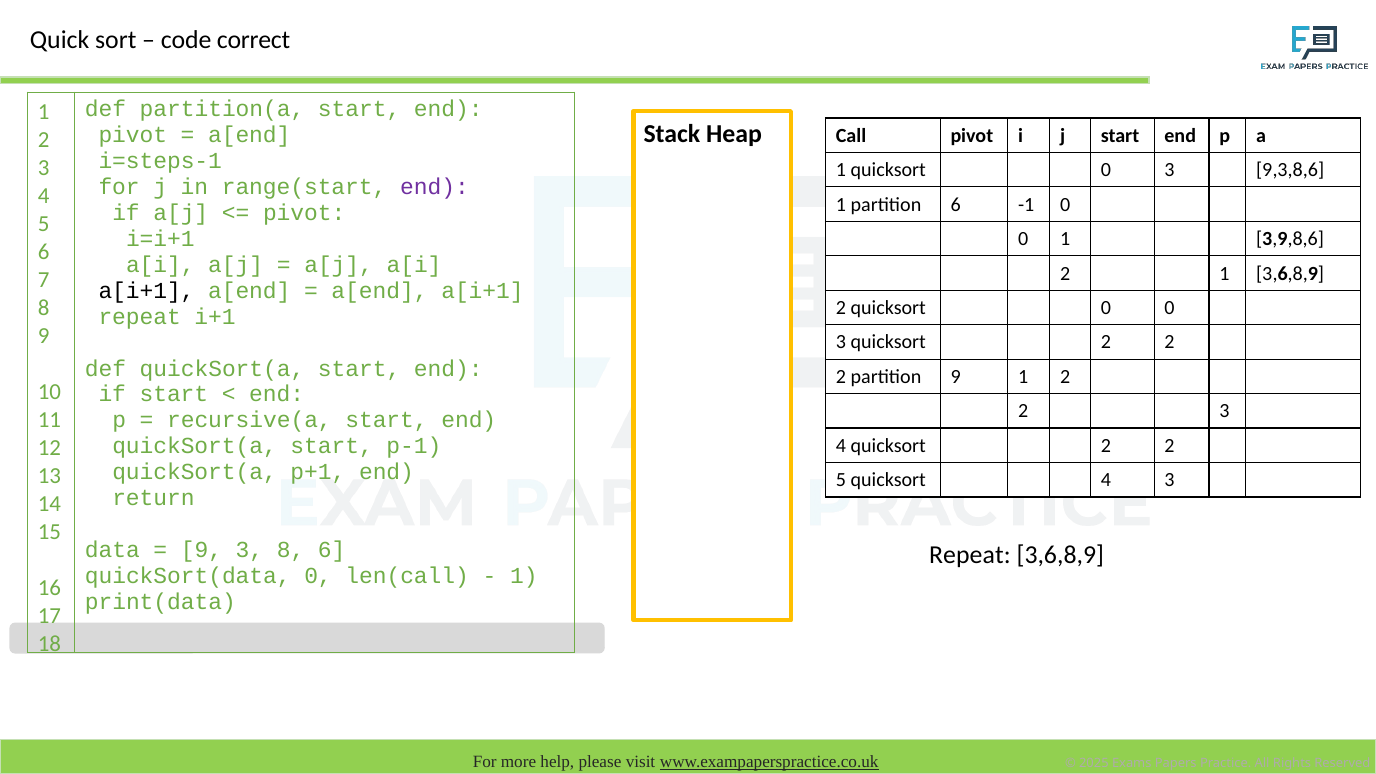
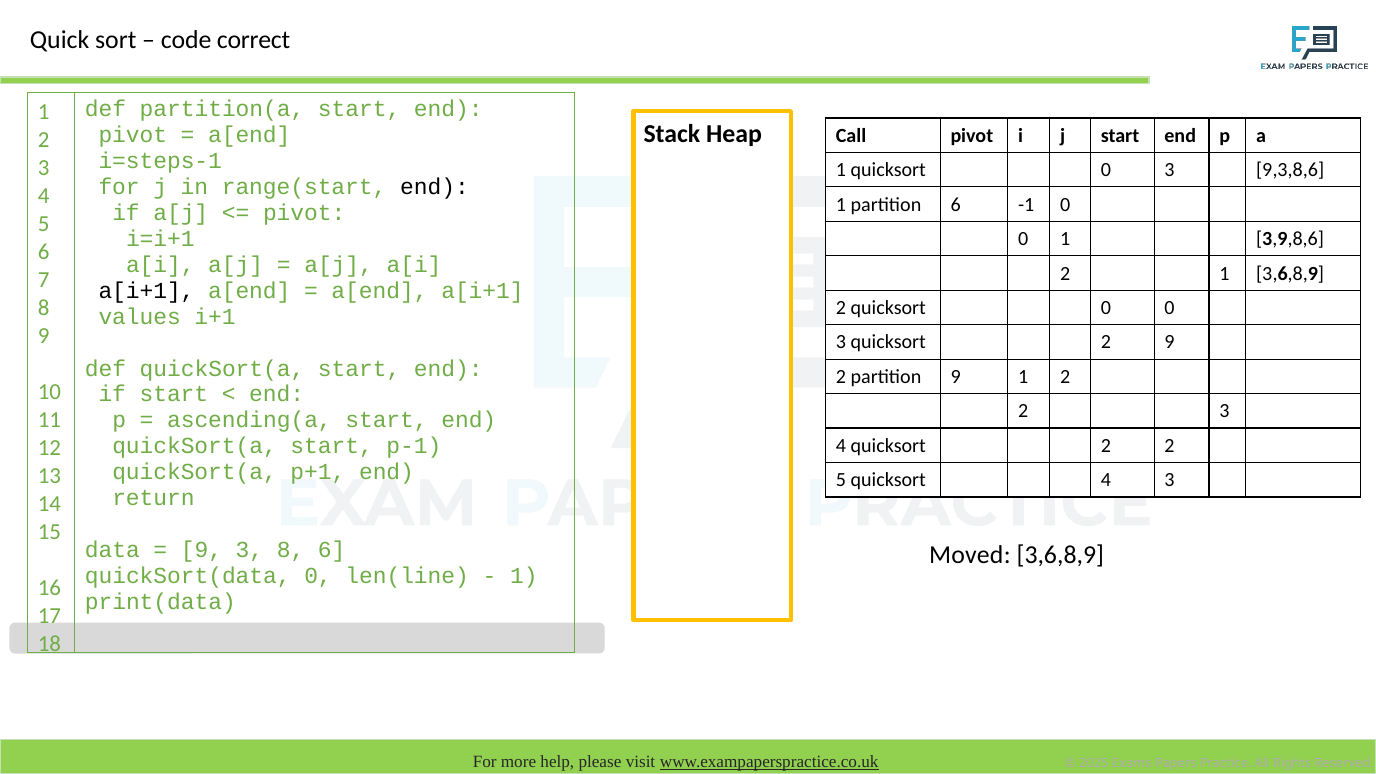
end at (434, 187) colour: purple -> black
repeat at (140, 317): repeat -> values
3 quicksort 2 2: 2 -> 9
recursive(a: recursive(a -> ascending(a
Repeat at (970, 555): Repeat -> Moved
len(call: len(call -> len(line
